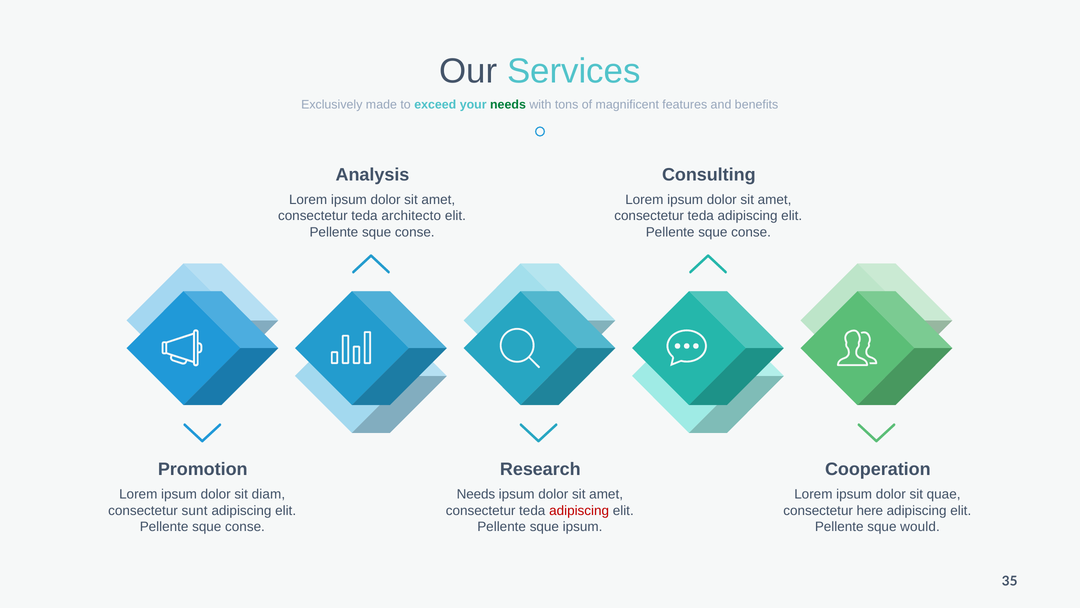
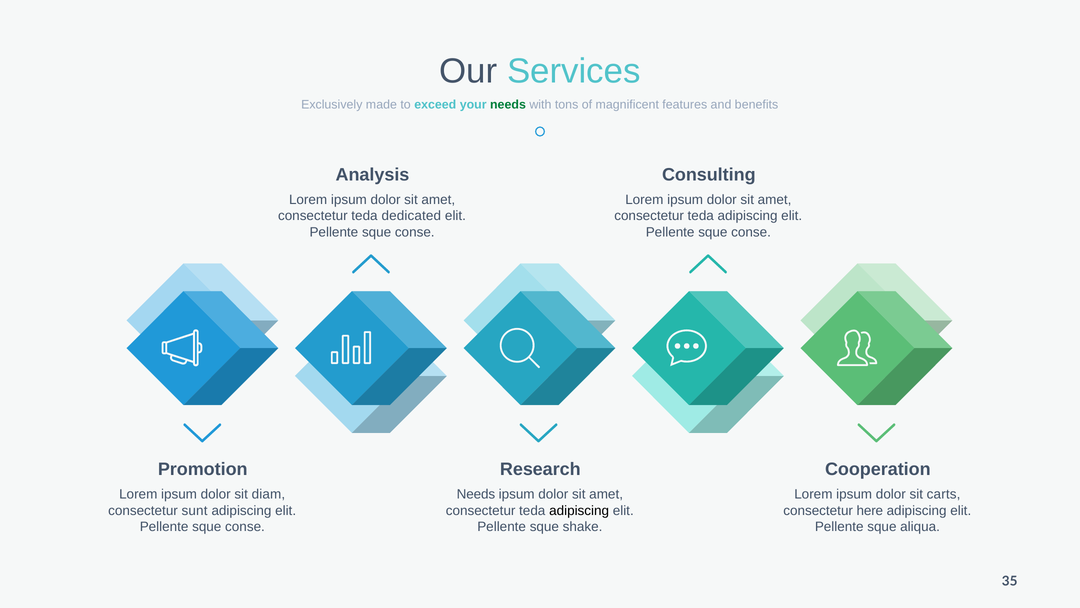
architecto: architecto -> dedicated
quae: quae -> carts
adipiscing at (579, 510) colour: red -> black
sque ipsum: ipsum -> shake
would: would -> aliqua
